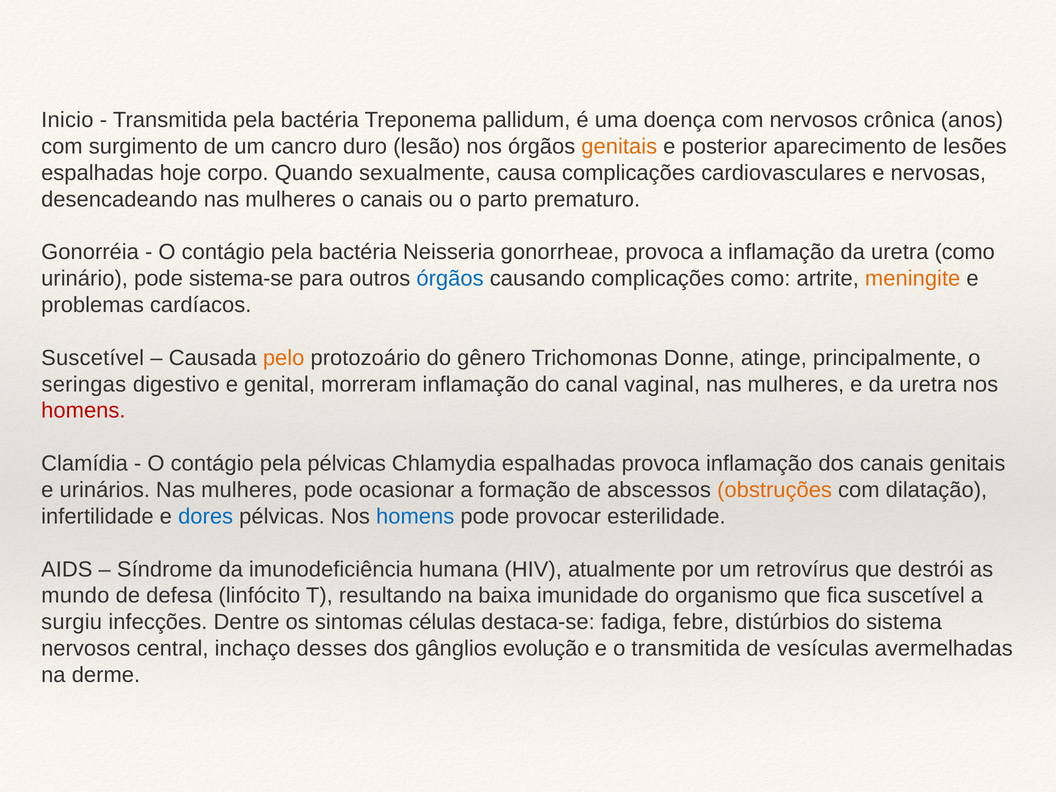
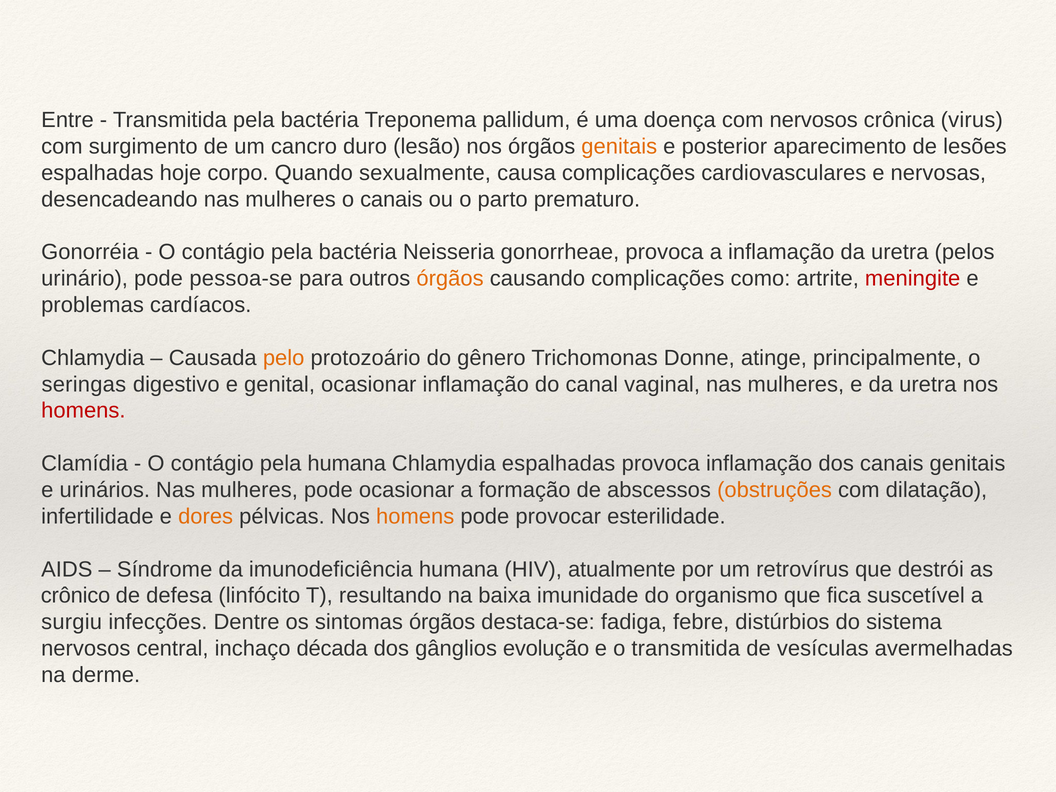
Inicio: Inicio -> Entre
anos: anos -> virus
uretra como: como -> pelos
sistema-se: sistema-se -> pessoa-se
órgãos at (450, 279) colour: blue -> orange
meningite colour: orange -> red
Suscetível at (93, 358): Suscetível -> Chlamydia
genital morreram: morreram -> ocasionar
pela pélvicas: pélvicas -> humana
dores colour: blue -> orange
homens at (415, 516) colour: blue -> orange
mundo: mundo -> crônico
sintomas células: células -> órgãos
desses: desses -> década
